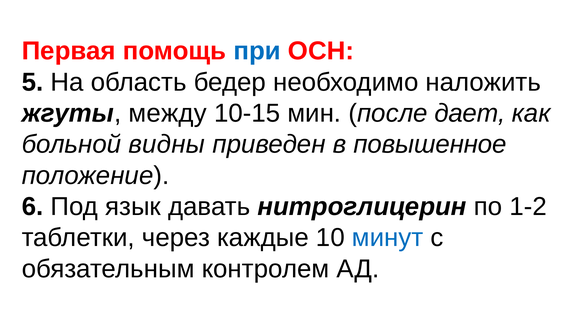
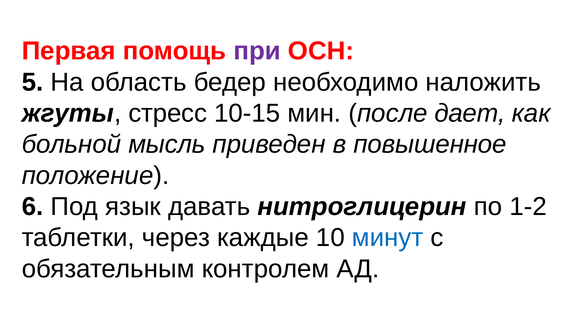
при colour: blue -> purple
между: между -> стресс
видны: видны -> мысль
